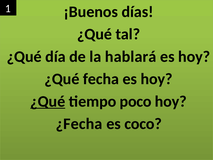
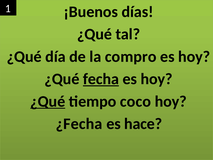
hablará: hablará -> compro
fecha underline: none -> present
poco: poco -> coco
coco: coco -> hace
